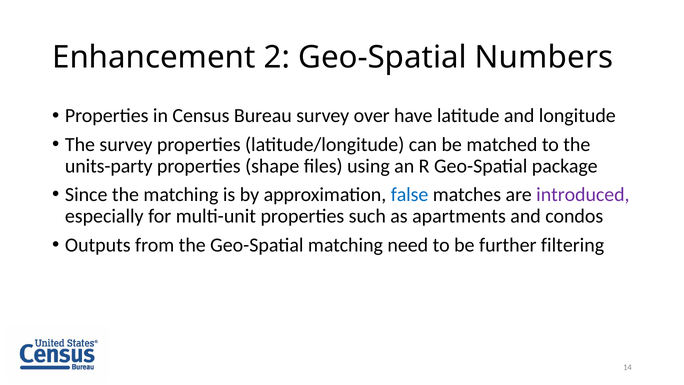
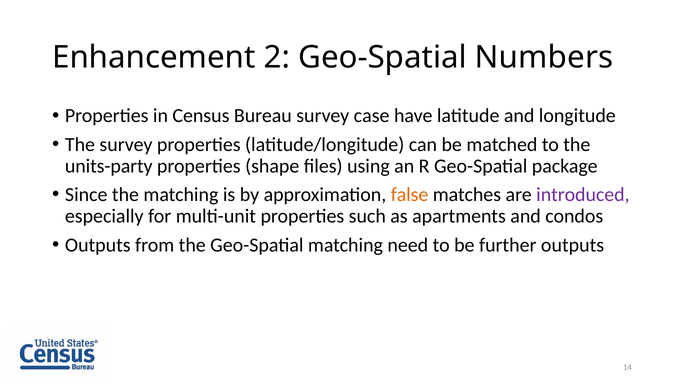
over: over -> case
false colour: blue -> orange
further filtering: filtering -> outputs
